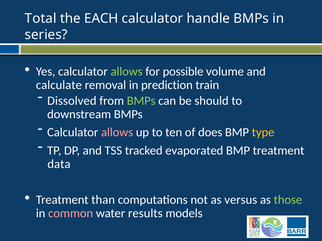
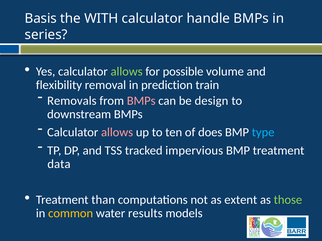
Total: Total -> Basis
EACH: EACH -> WITH
calculate: calculate -> flexibility
Dissolved: Dissolved -> Removals
BMPs at (141, 101) colour: light green -> pink
should: should -> design
type colour: yellow -> light blue
evaporated: evaporated -> impervious
versus: versus -> extent
common colour: pink -> yellow
